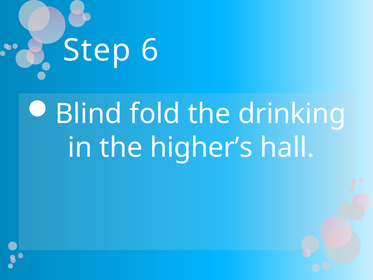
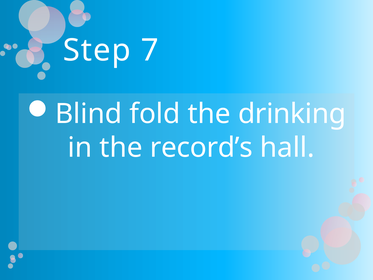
6: 6 -> 7
higher’s: higher’s -> record’s
